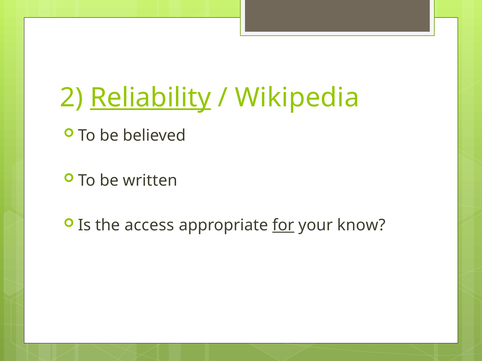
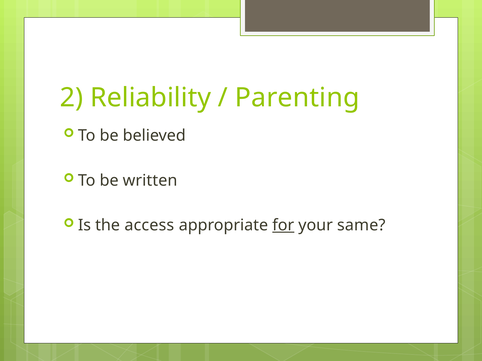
Reliability underline: present -> none
Wikipedia: Wikipedia -> Parenting
know: know -> same
